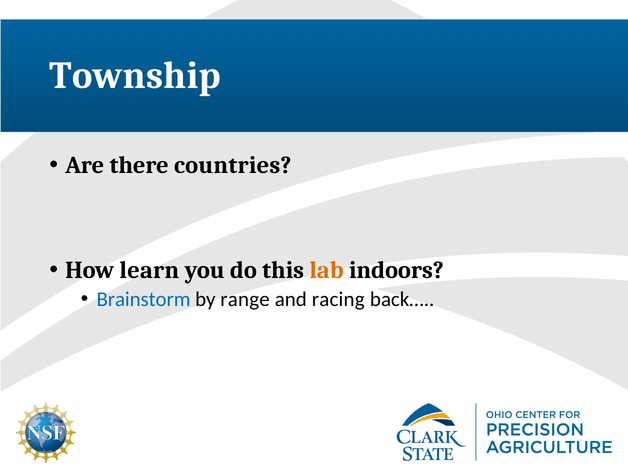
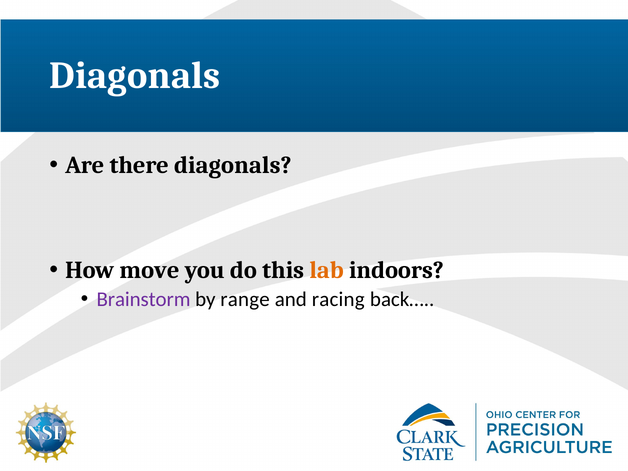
Township at (135, 76): Township -> Diagonals
there countries: countries -> diagonals
learn: learn -> move
Brainstorm colour: blue -> purple
